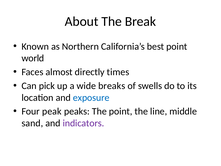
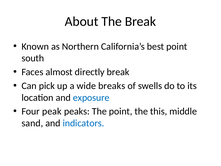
world: world -> south
directly times: times -> break
line: line -> this
indicators colour: purple -> blue
